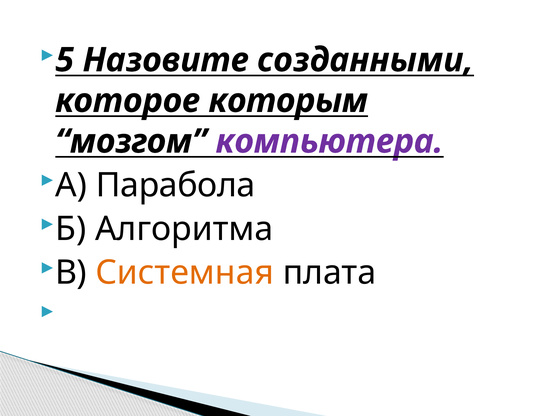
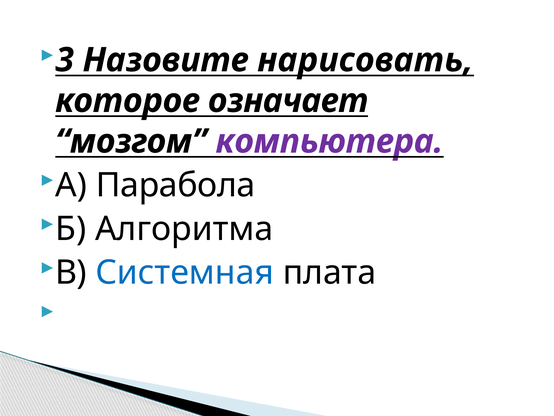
5: 5 -> 3
созданными: созданными -> нарисовать
которым: которым -> означает
Системная colour: orange -> blue
